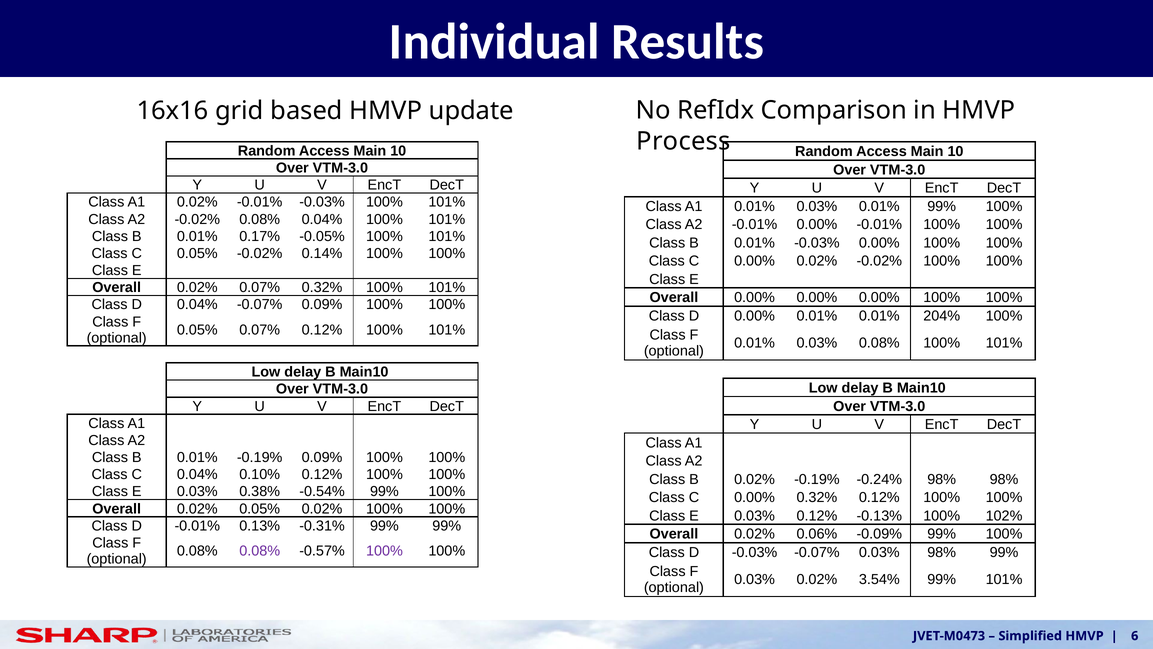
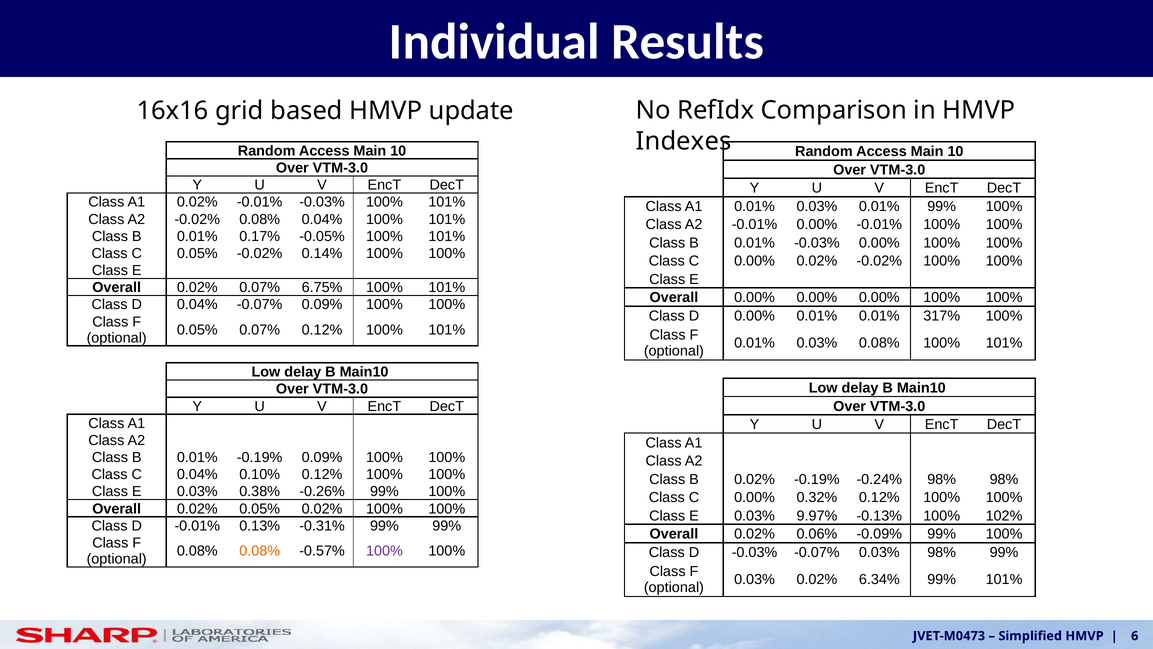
Process: Process -> Indexes
0.07% 0.32%: 0.32% -> 6.75%
204%: 204% -> 317%
-0.54%: -0.54% -> -0.26%
0.03% 0.12%: 0.12% -> 9.97%
0.08% at (260, 551) colour: purple -> orange
3.54%: 3.54% -> 6.34%
